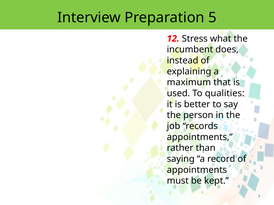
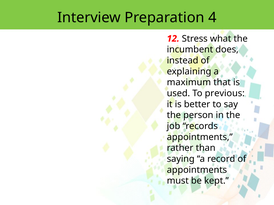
5: 5 -> 4
qualities: qualities -> previous
